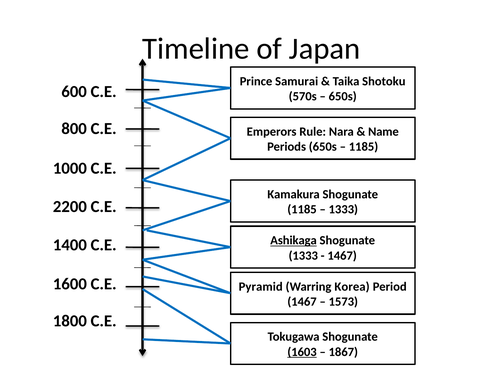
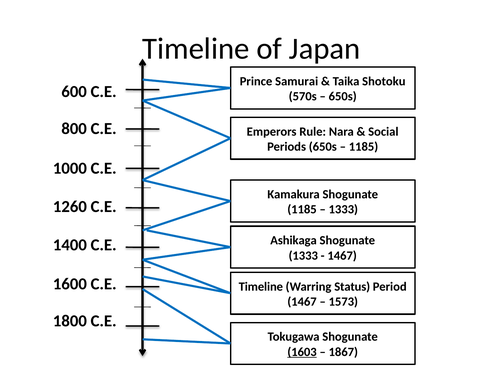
Name: Name -> Social
2200: 2200 -> 1260
Ashikaga underline: present -> none
Pyramid at (261, 287): Pyramid -> Timeline
Korea: Korea -> Status
